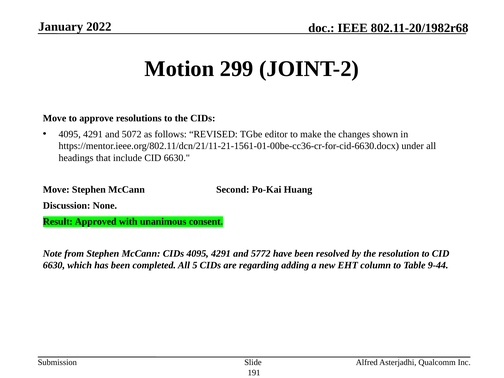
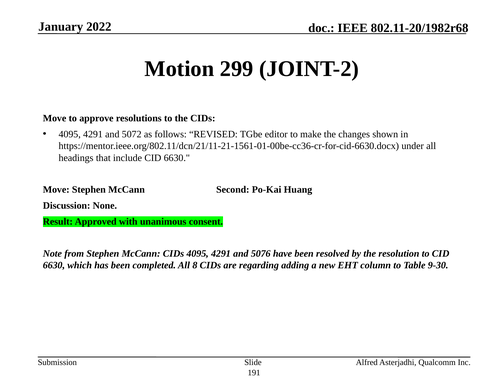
5772: 5772 -> 5076
5: 5 -> 8
9-44: 9-44 -> 9-30
